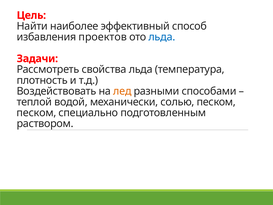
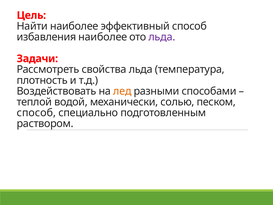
избавления проектов: проектов -> наиболее
льда at (162, 37) colour: blue -> purple
песком at (36, 113): песком -> способ
